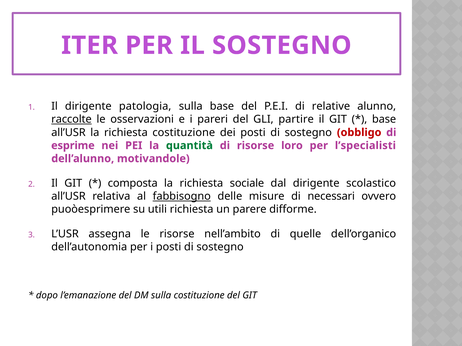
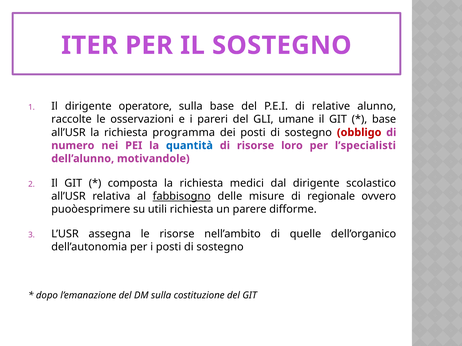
patologia: patologia -> operatore
raccolte underline: present -> none
partire: partire -> umane
richiesta costituzione: costituzione -> programma
esprime: esprime -> numero
quantità colour: green -> blue
sociale: sociale -> medici
necessari: necessari -> regionale
